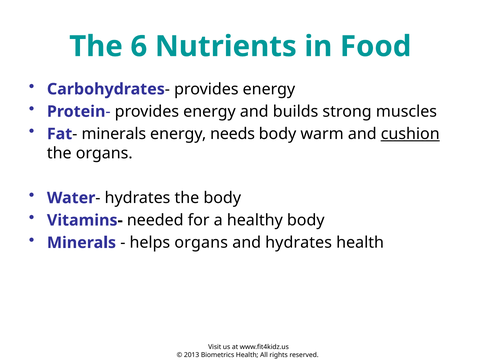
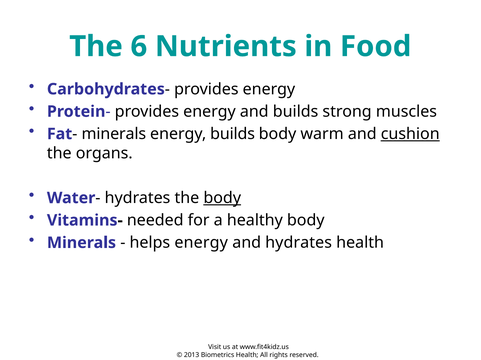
energy needs: needs -> builds
body at (222, 198) underline: none -> present
helps organs: organs -> energy
